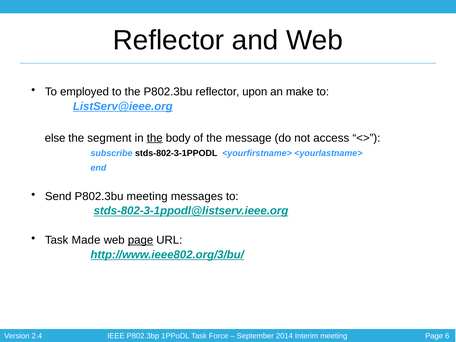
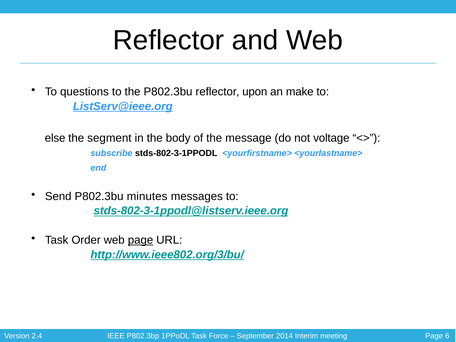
employed: employed -> questions
the at (155, 138) underline: present -> none
access: access -> voltage
P802.3bu meeting: meeting -> minutes
Made: Made -> Order
